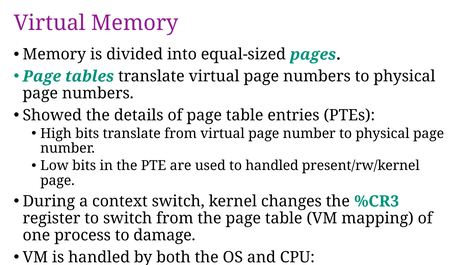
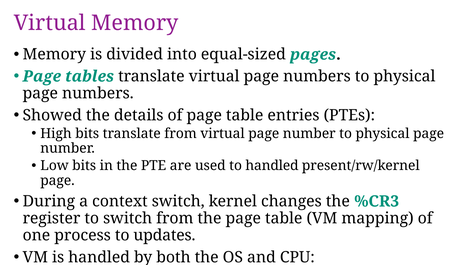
damage: damage -> updates
